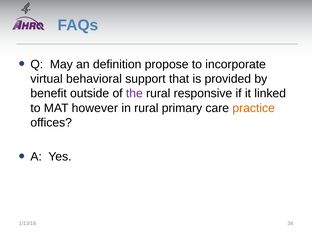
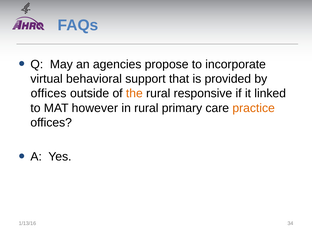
definition: definition -> agencies
benefit at (49, 93): benefit -> offices
the colour: purple -> orange
